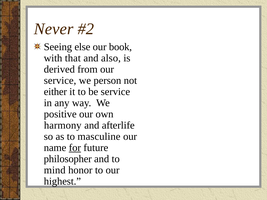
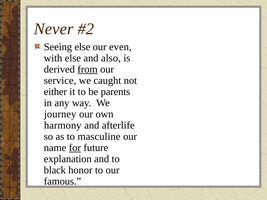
book: book -> even
with that: that -> else
from underline: none -> present
person: person -> caught
be service: service -> parents
positive: positive -> journey
philosopher: philosopher -> explanation
mind: mind -> black
highest: highest -> famous
